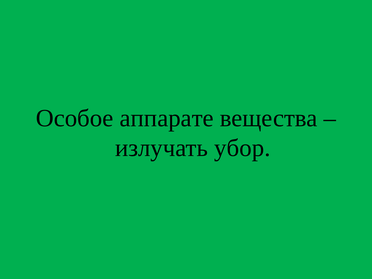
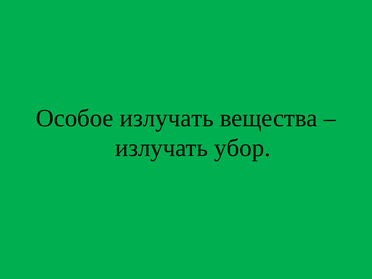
Особое аппарате: аппарате -> излучать
